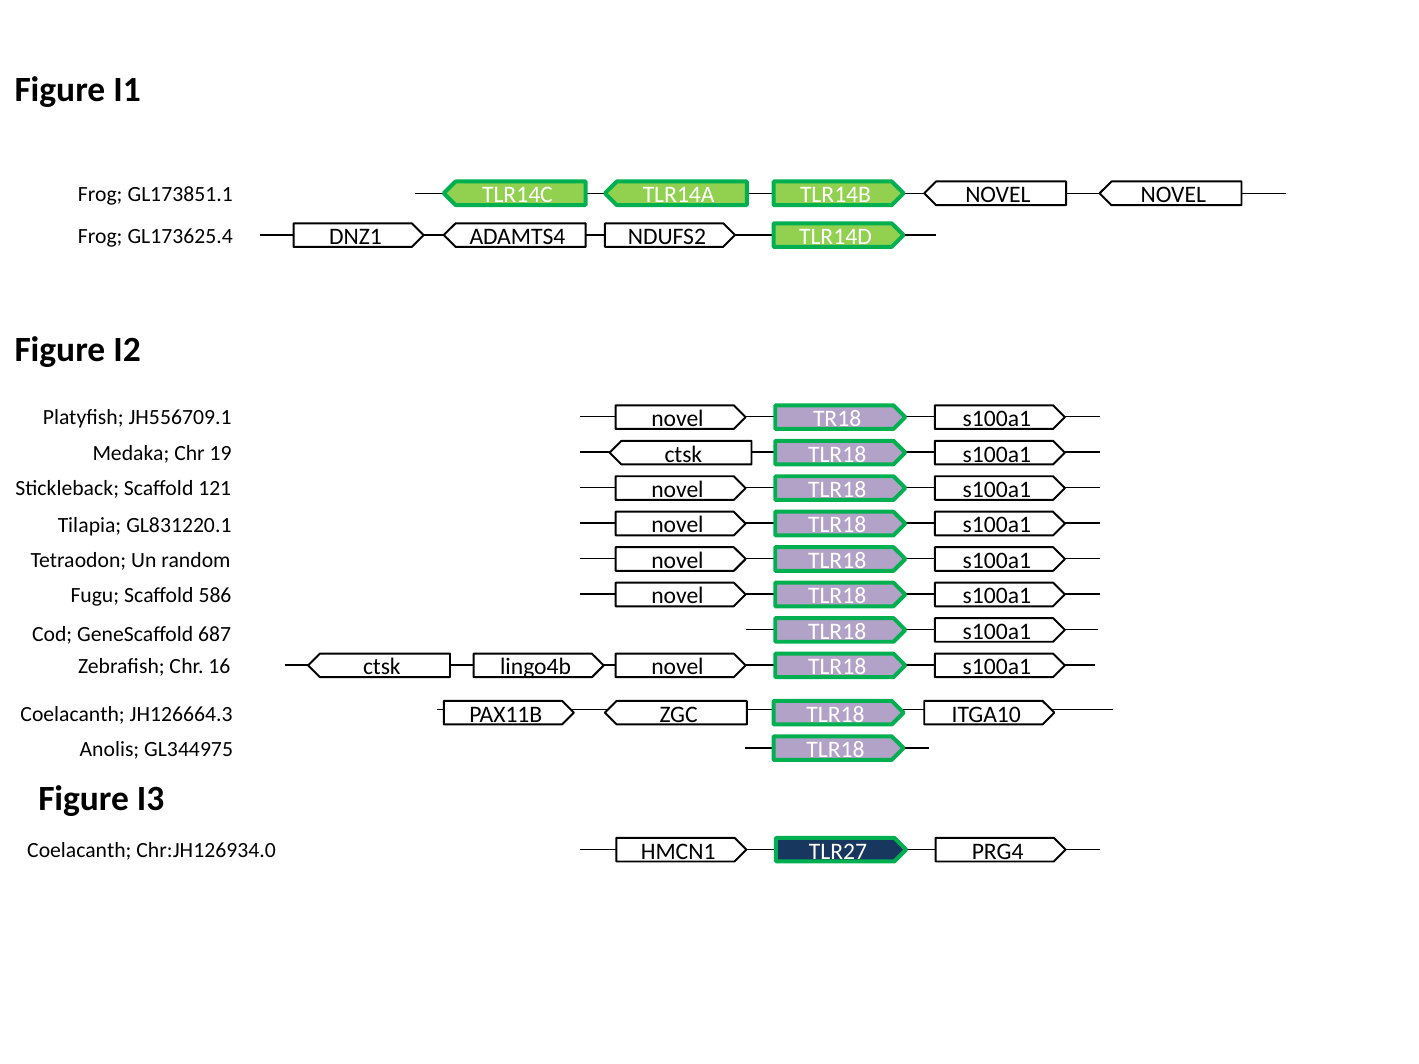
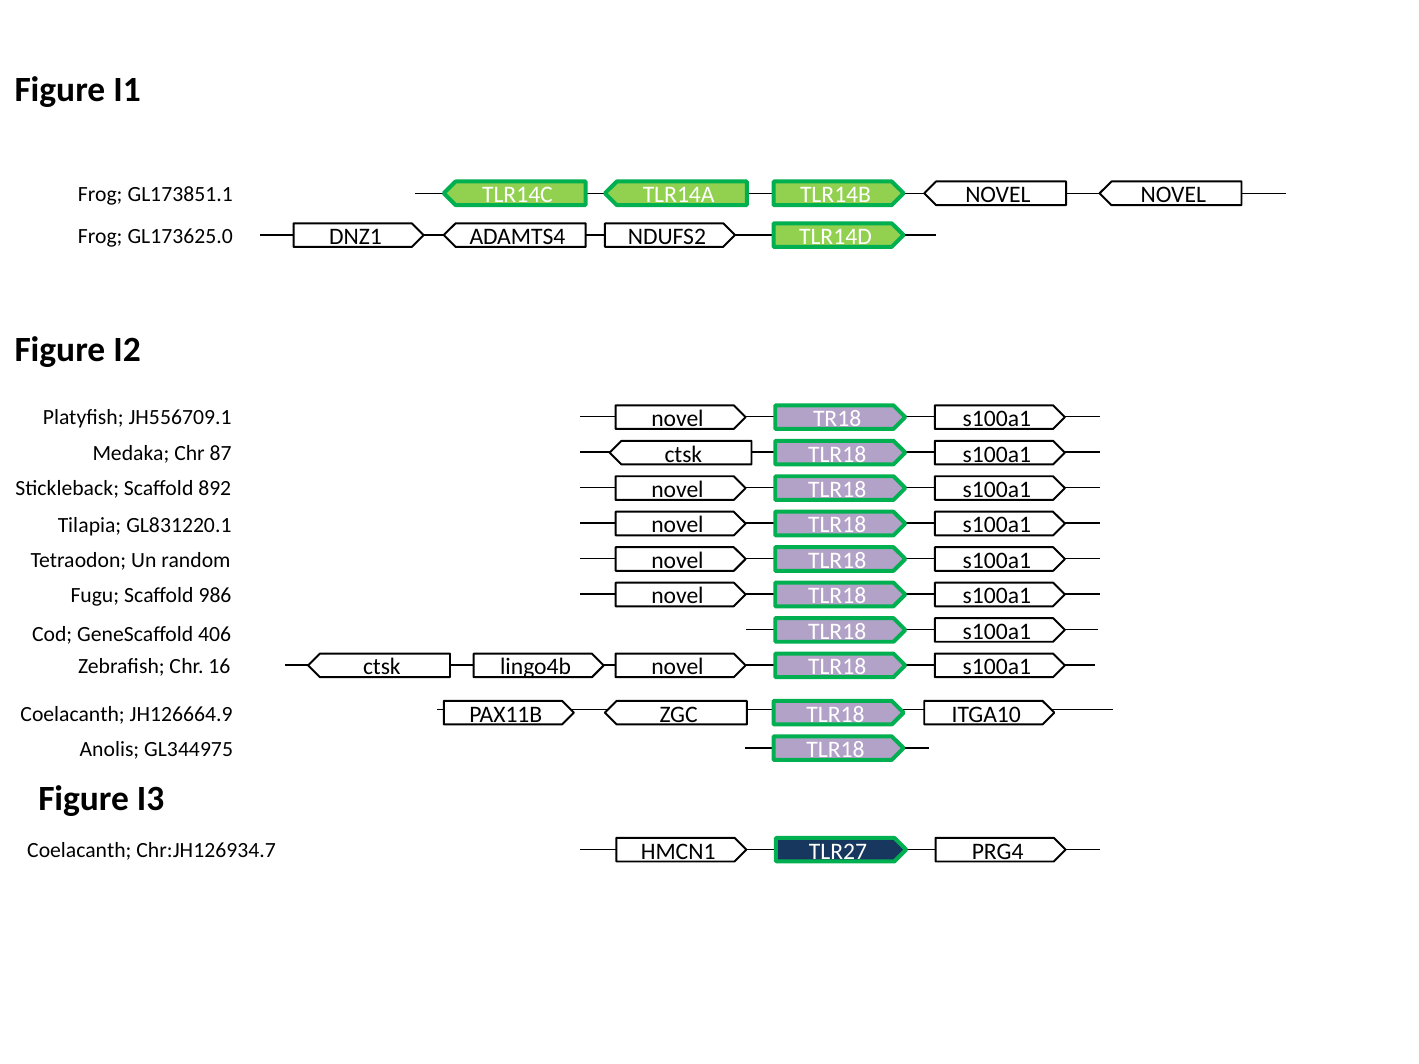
GL173625.4: GL173625.4 -> GL173625.0
19: 19 -> 87
121: 121 -> 892
586: 586 -> 986
687: 687 -> 406
JH126664.3: JH126664.3 -> JH126664.9
Chr:JH126934.0: Chr:JH126934.0 -> Chr:JH126934.7
